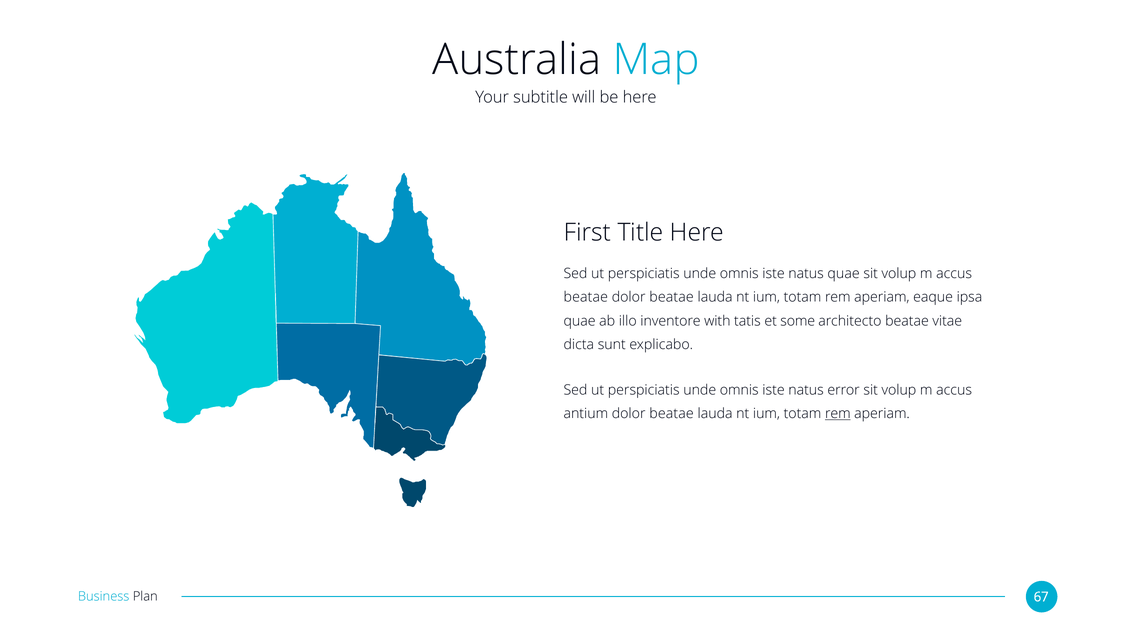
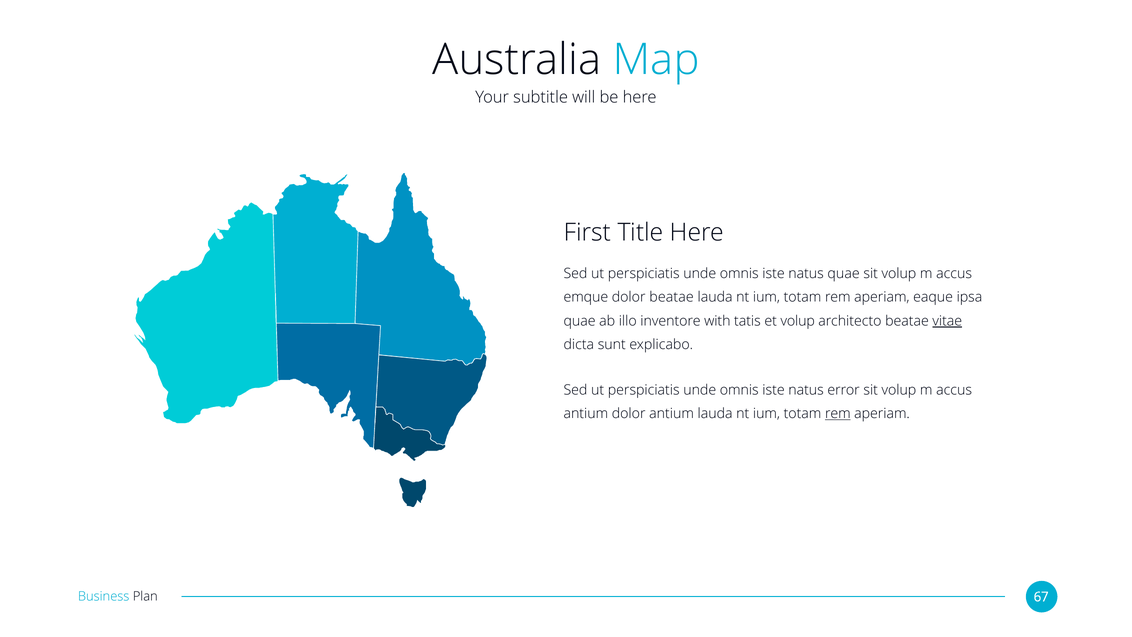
beatae at (586, 297): beatae -> emque
et some: some -> volup
vitae underline: none -> present
antium dolor beatae: beatae -> antium
